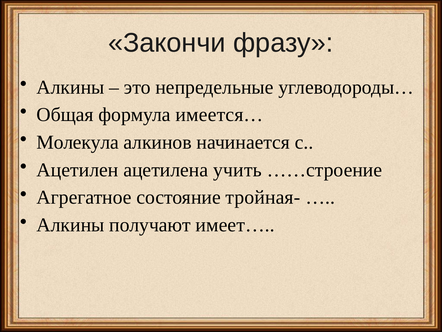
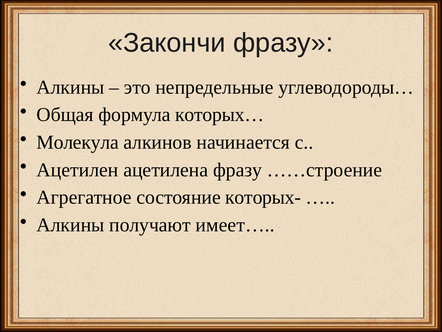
имеется…: имеется… -> которых…
ацетилена учить: учить -> фразу
тройная-: тройная- -> которых-
